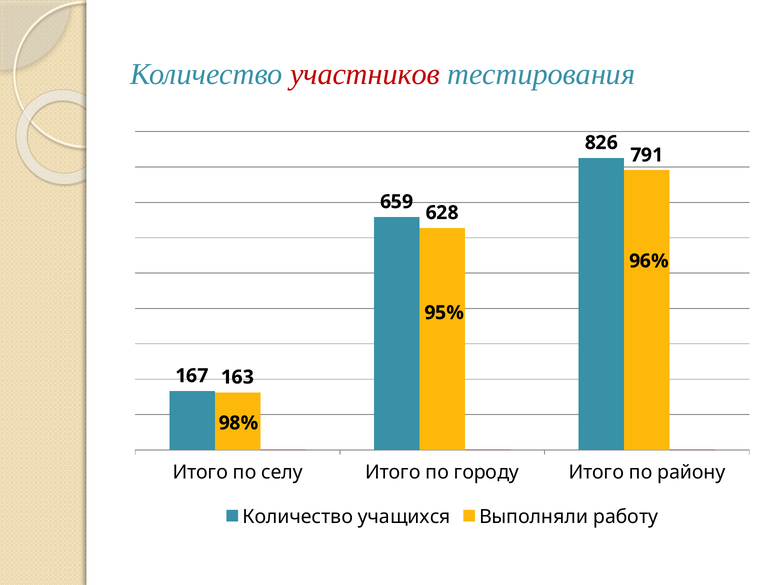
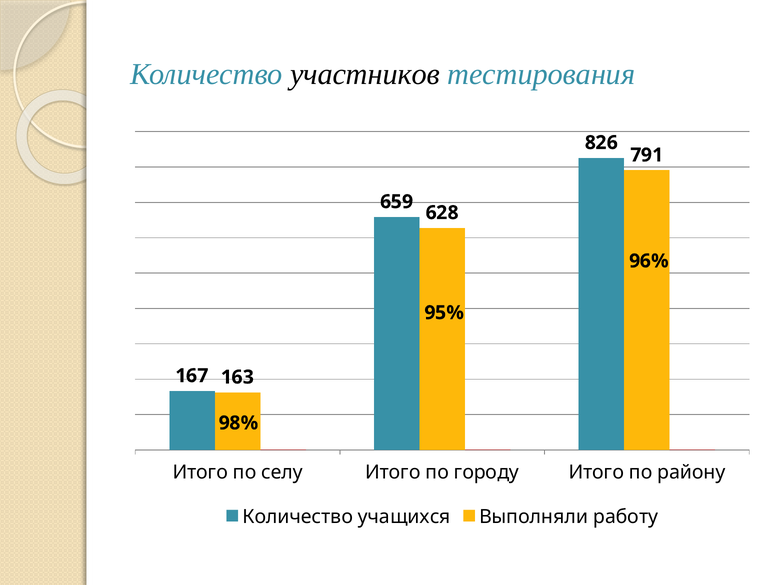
участников colour: red -> black
